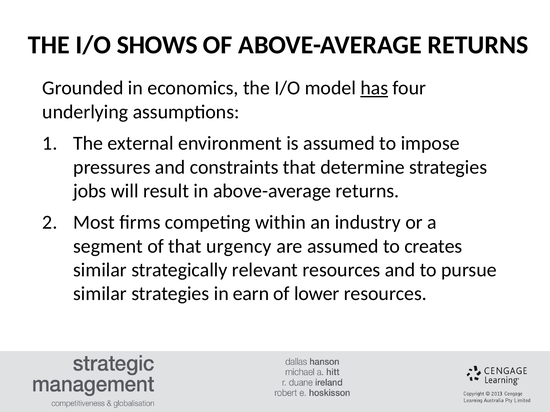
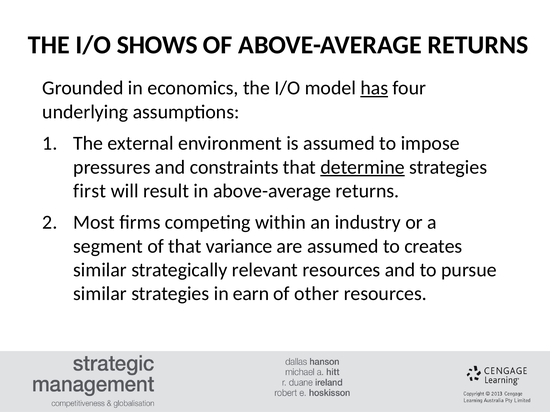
determine underline: none -> present
jobs: jobs -> first
urgency: urgency -> variance
lower: lower -> other
